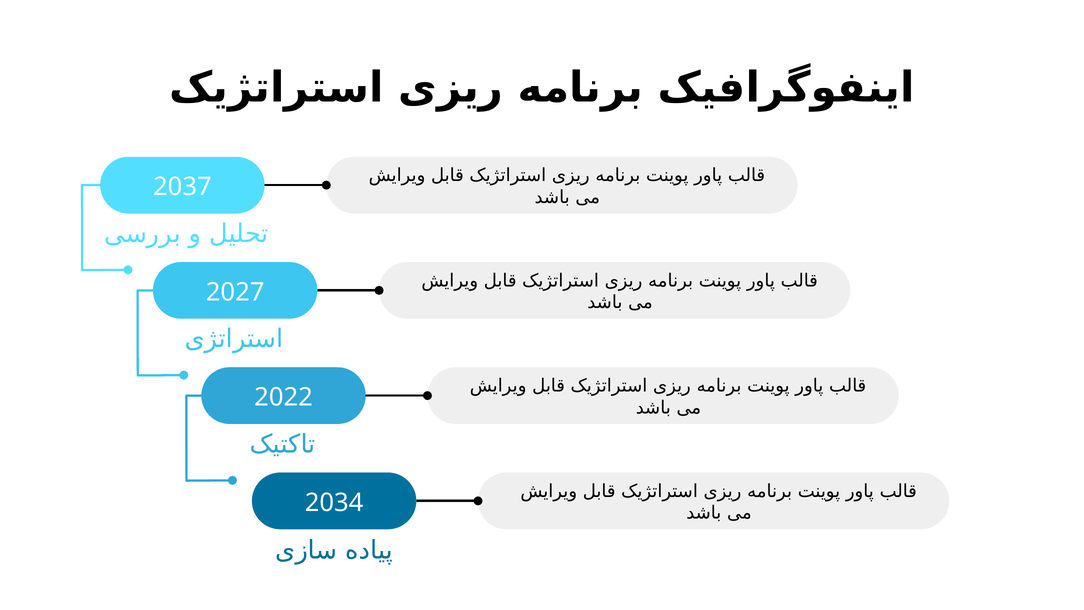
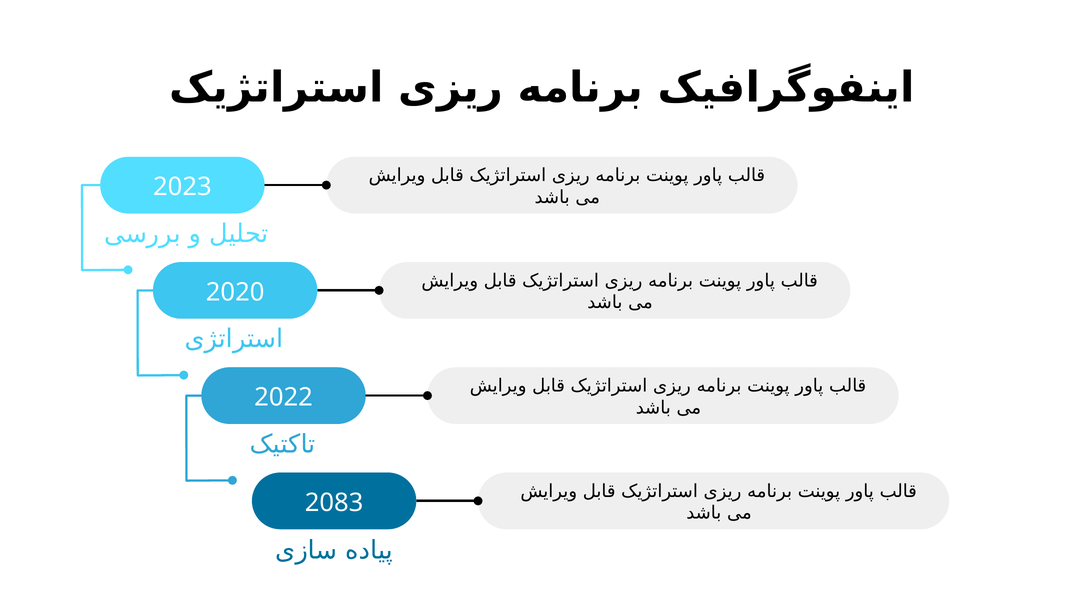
2037: 2037 -> 2023
2027: 2027 -> 2020
2034: 2034 -> 2083
